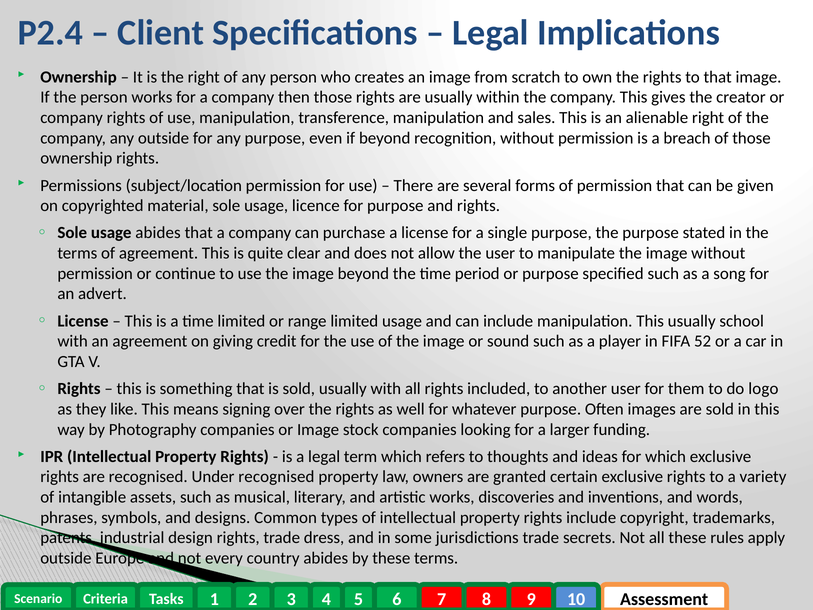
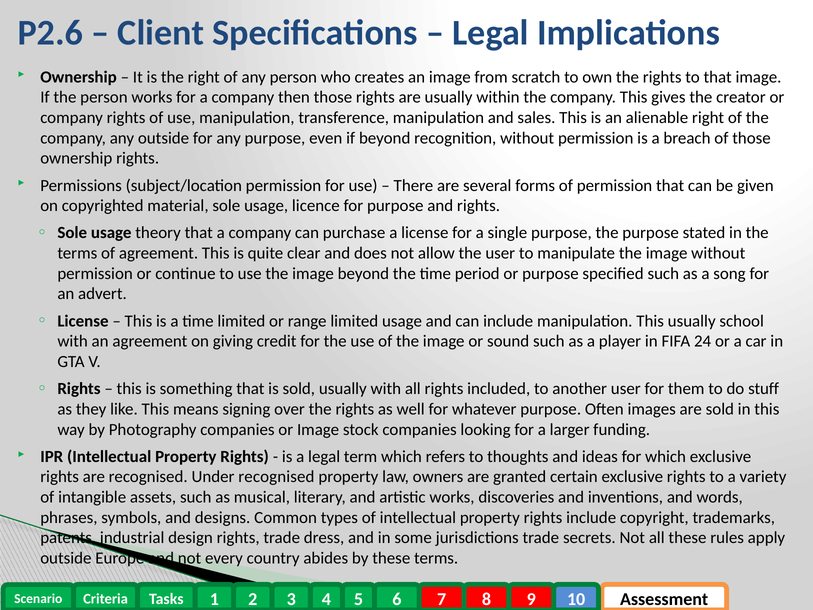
P2.4: P2.4 -> P2.6
usage abides: abides -> theory
52: 52 -> 24
logo: logo -> stuff
